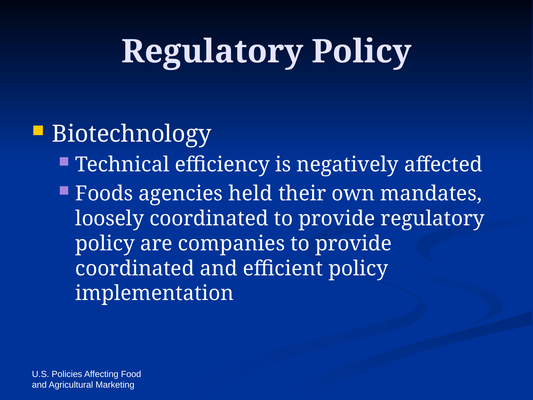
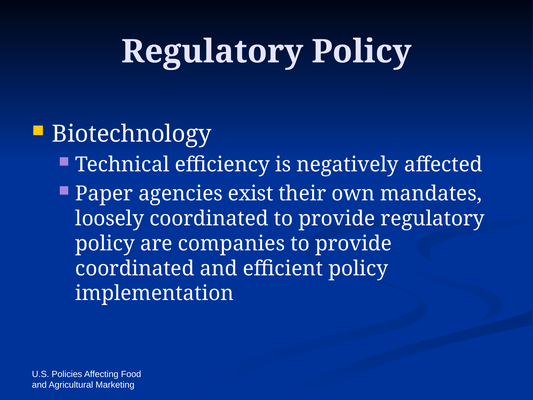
Foods: Foods -> Paper
held: held -> exist
